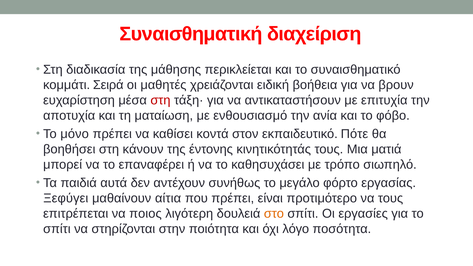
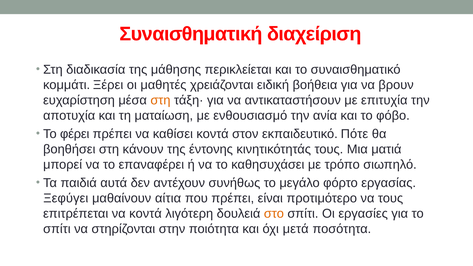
Σειρά: Σειρά -> Ξέρει
στη at (160, 100) colour: red -> orange
μόνο: μόνο -> φέρει
να ποιος: ποιος -> κοντά
λόγο: λόγο -> μετά
